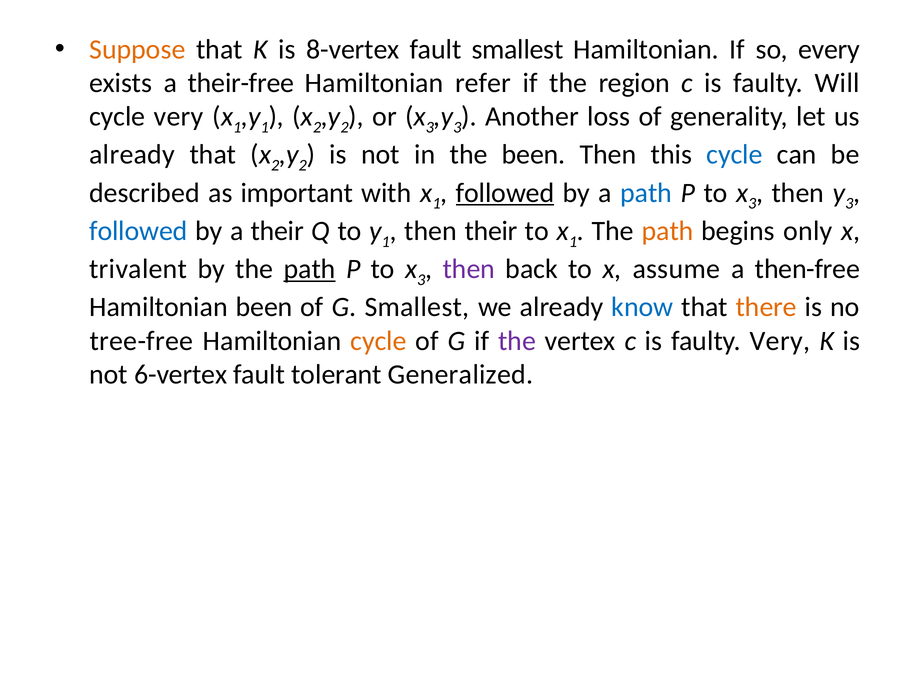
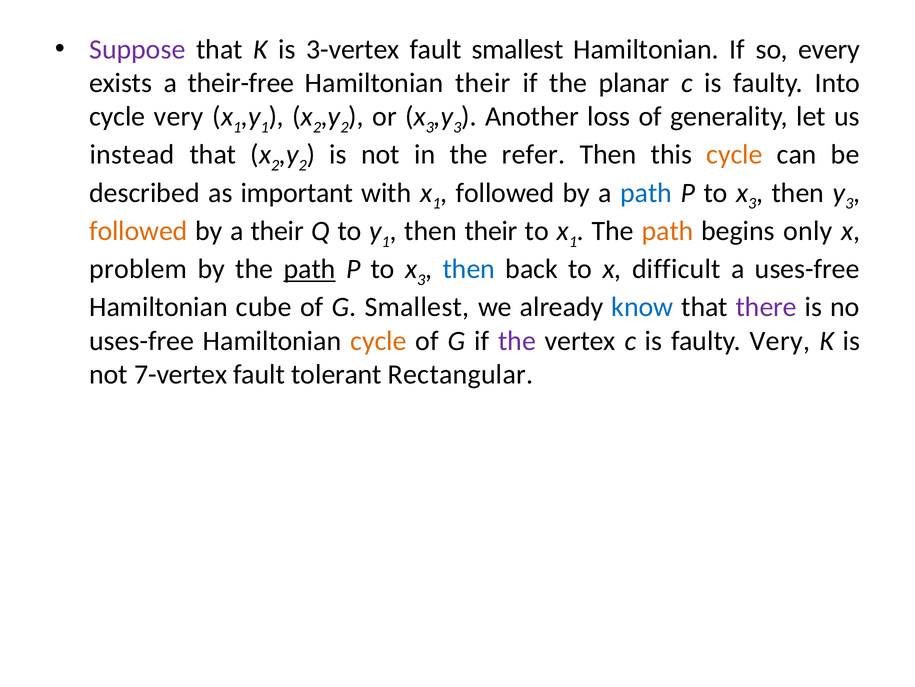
Suppose colour: orange -> purple
8-vertex: 8-vertex -> 3-vertex
Hamiltonian refer: refer -> their
region: region -> planar
Will: Will -> Into
already at (132, 154): already -> instead
the been: been -> refer
cycle at (735, 154) colour: blue -> orange
followed at (505, 193) underline: present -> none
followed at (138, 231) colour: blue -> orange
trivalent: trivalent -> problem
then at (469, 269) colour: purple -> blue
assume: assume -> difficult
a then-free: then-free -> uses-free
Hamiltonian been: been -> cube
there colour: orange -> purple
tree-free at (141, 340): tree-free -> uses-free
6-vertex: 6-vertex -> 7-vertex
Generalized: Generalized -> Rectangular
